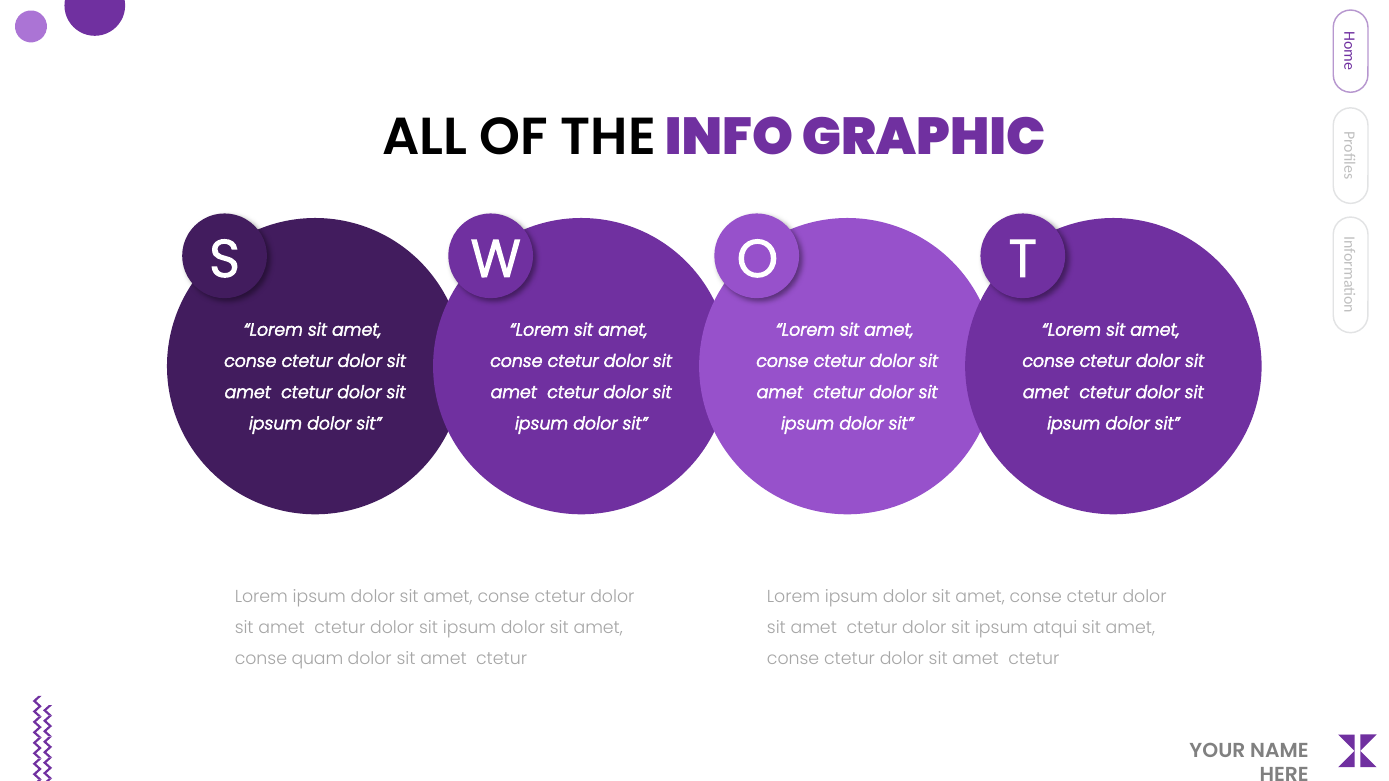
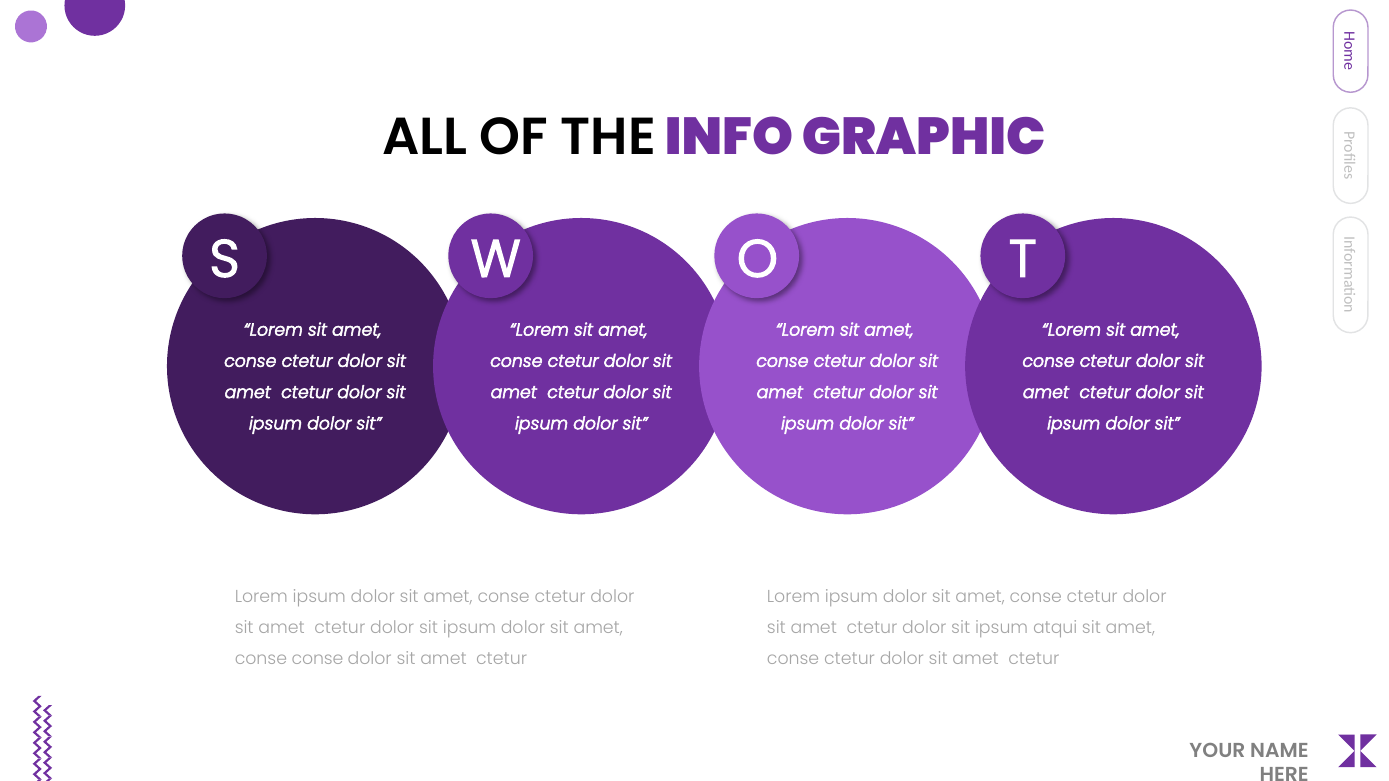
conse quam: quam -> conse
